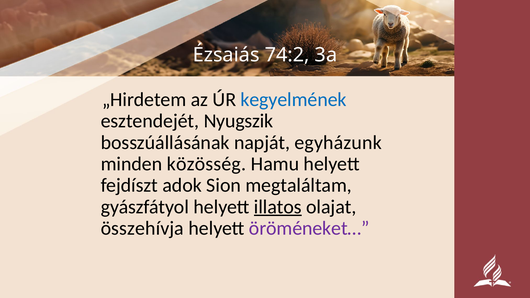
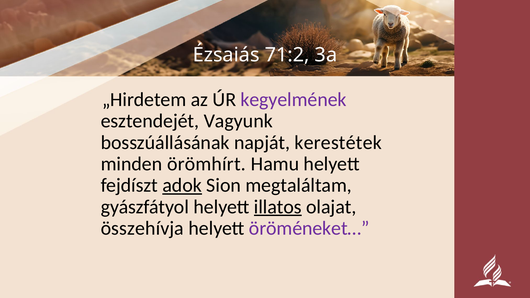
74:2: 74:2 -> 71:2
kegyelmének colour: blue -> purple
Nyugszik: Nyugszik -> Vagyunk
egyházunk: egyházunk -> kerestétek
közösség: közösség -> örömhírt
adok underline: none -> present
